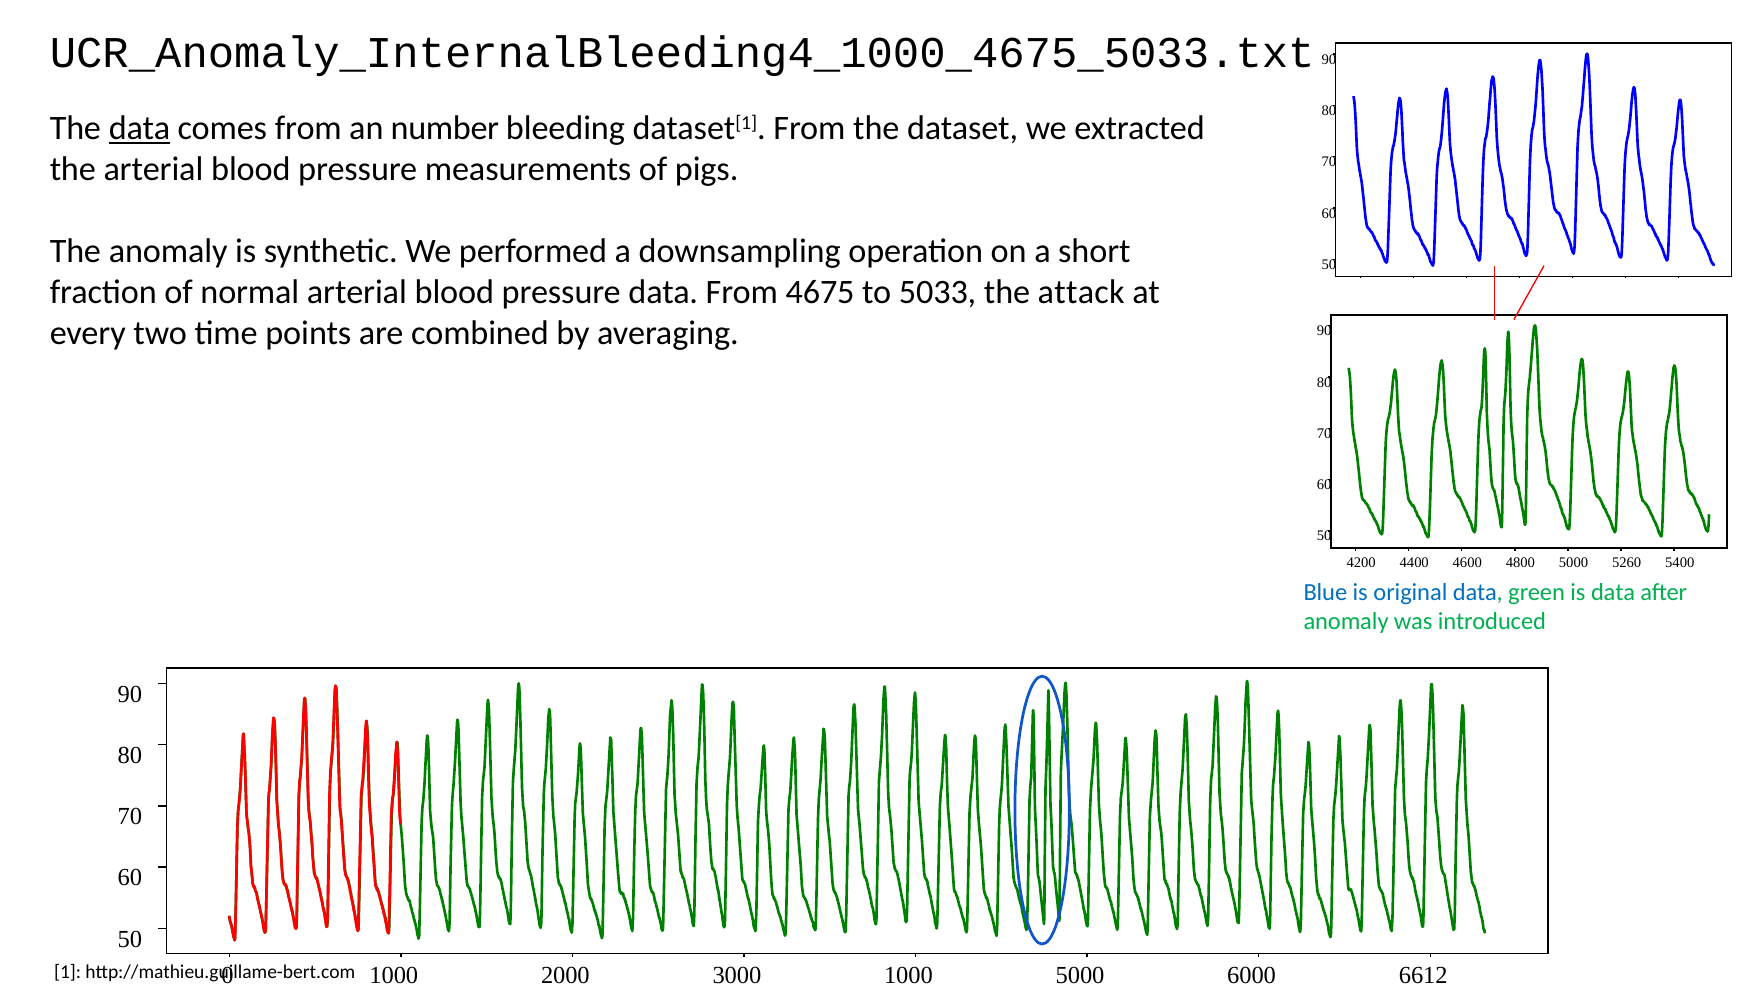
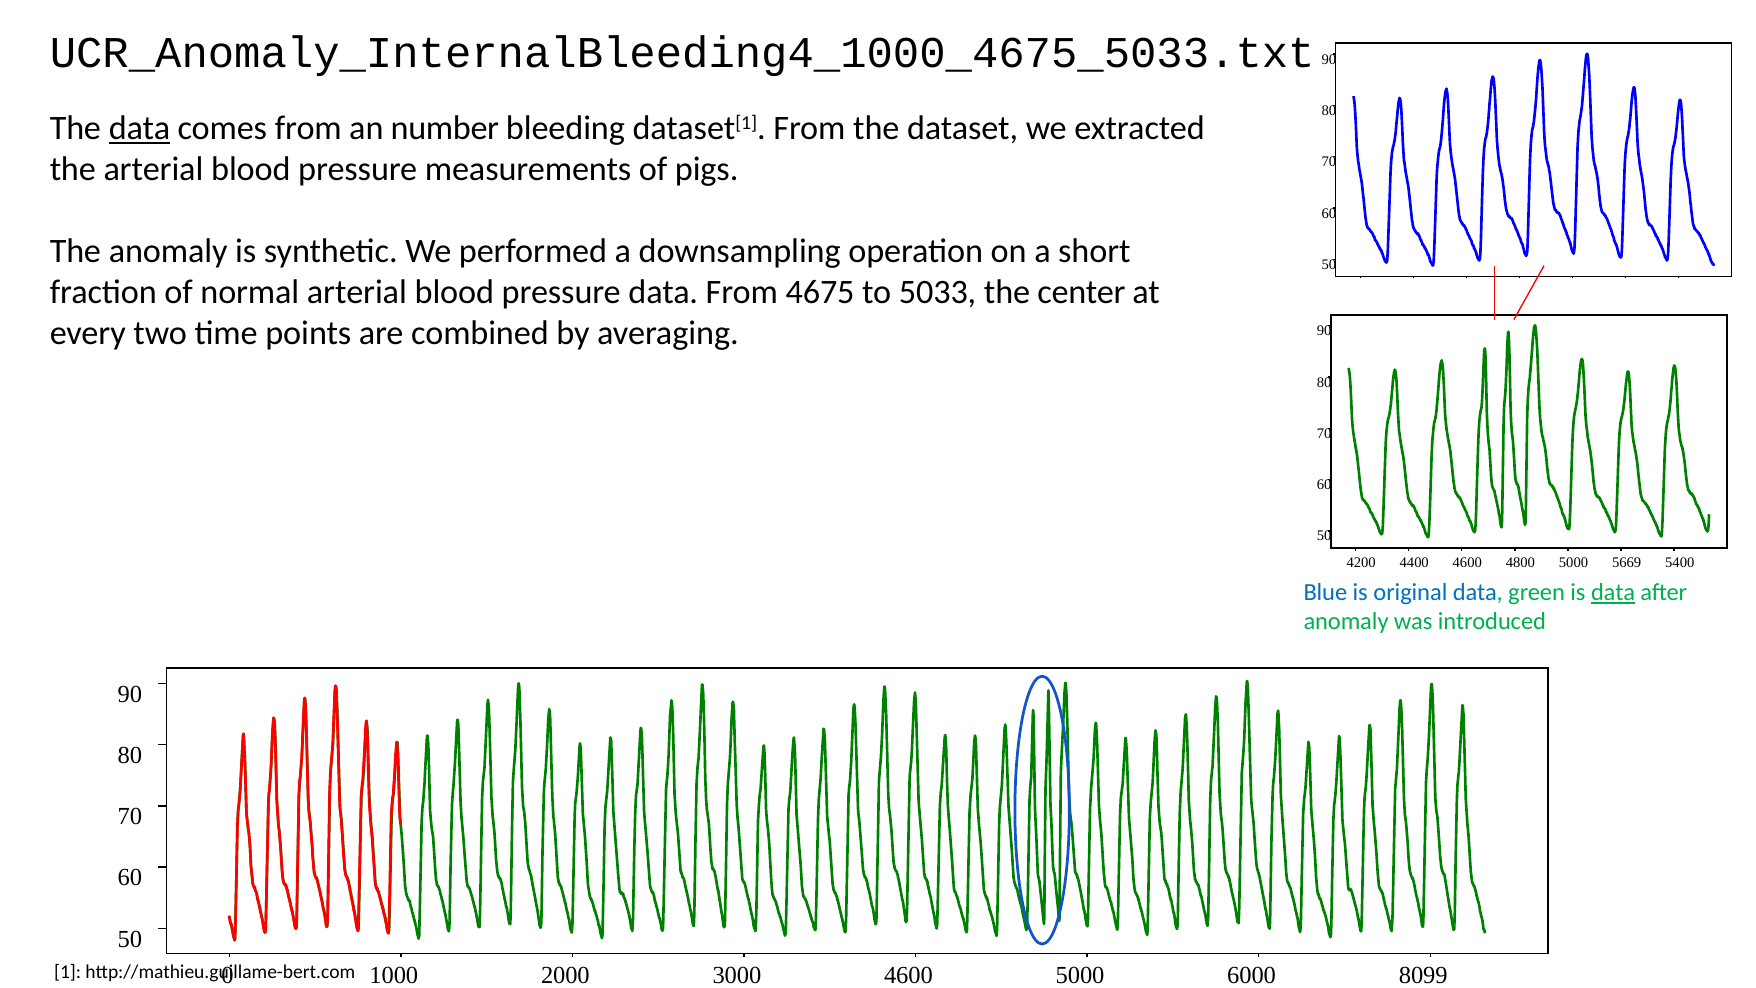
attack: attack -> center
5260: 5260 -> 5669
data at (1613, 592) underline: none -> present
3000 1000: 1000 -> 4600
6612: 6612 -> 8099
